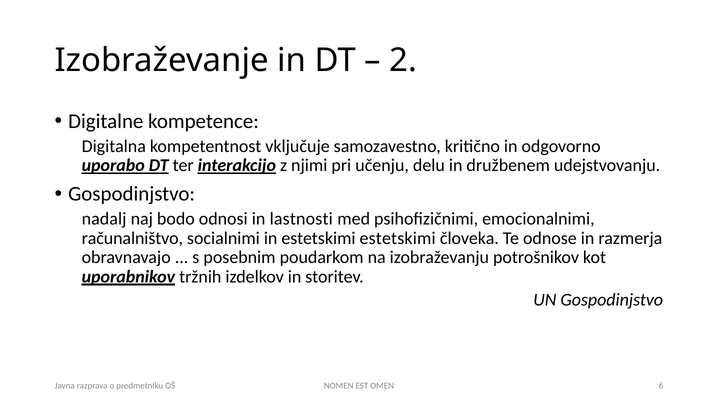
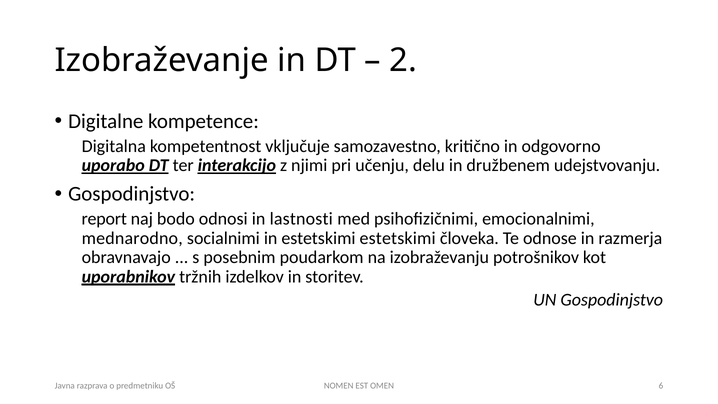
nadalj: nadalj -> report
računalništvo: računalništvo -> mednarodno
